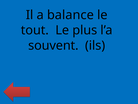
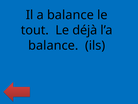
plus: plus -> déjà
souvent at (53, 45): souvent -> balance
